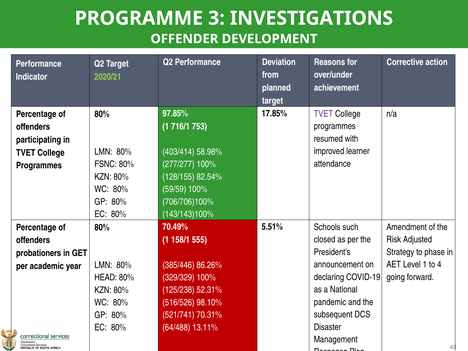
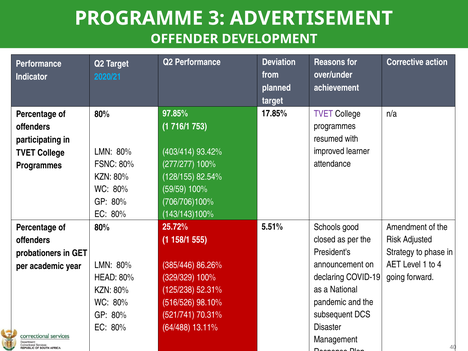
INVESTIGATIONS: INVESTIGATIONS -> ADVERTISEMENT
2020/21 colour: light green -> light blue
58.98%: 58.98% -> 93.42%
70.49%: 70.49% -> 25.72%
such: such -> good
